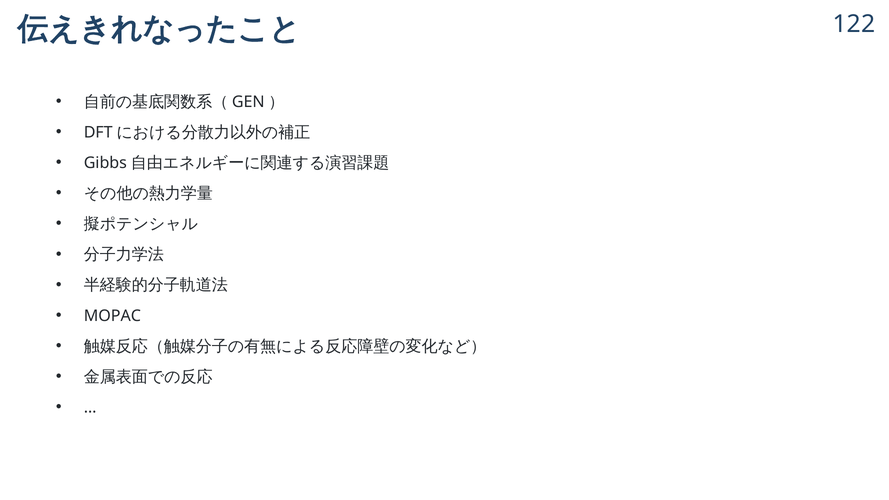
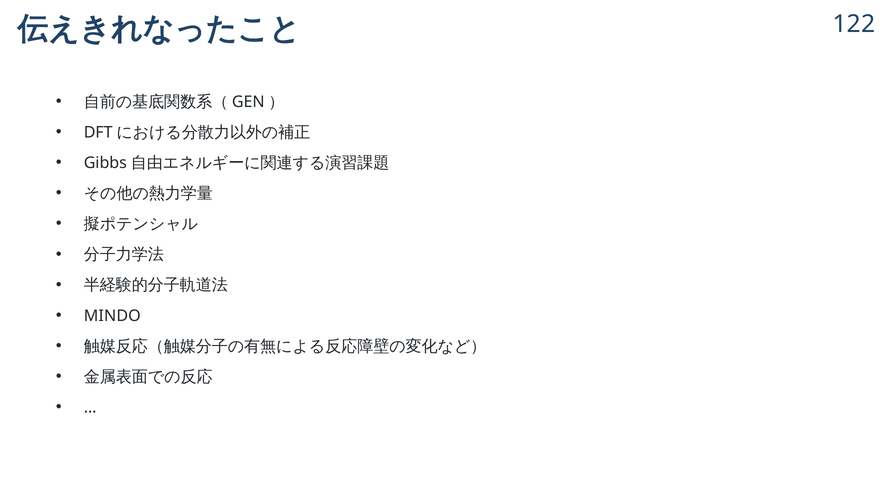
MOPAC: MOPAC -> MINDO
